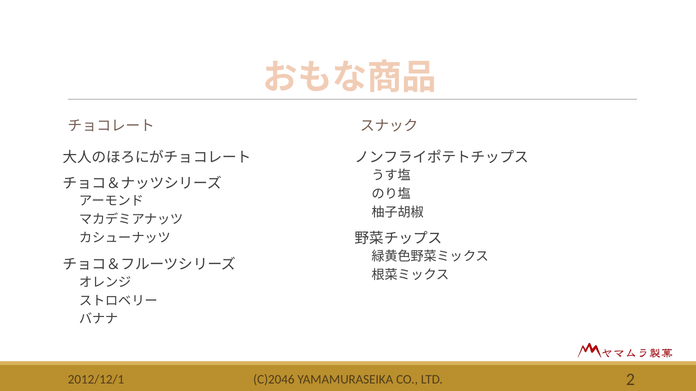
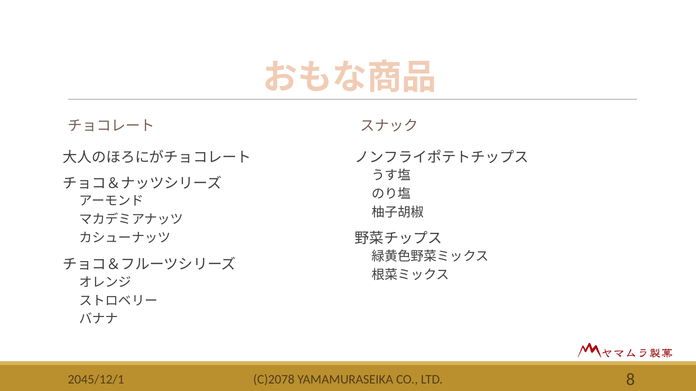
C)2046: C)2046 -> C)2078
2: 2 -> 8
2012/12/1: 2012/12/1 -> 2045/12/1
